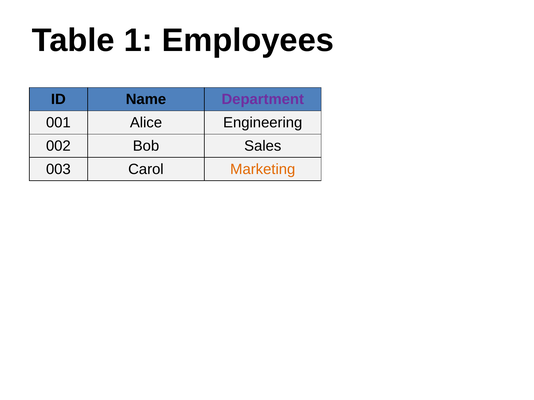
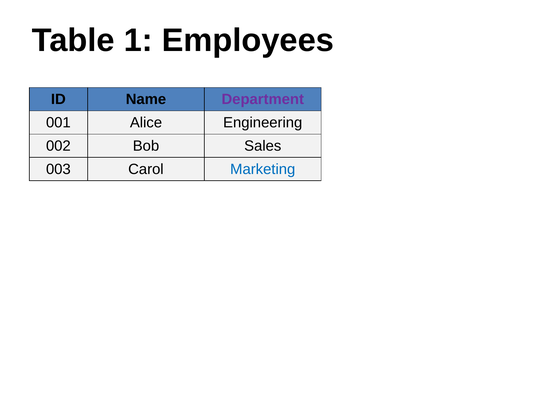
Marketing colour: orange -> blue
